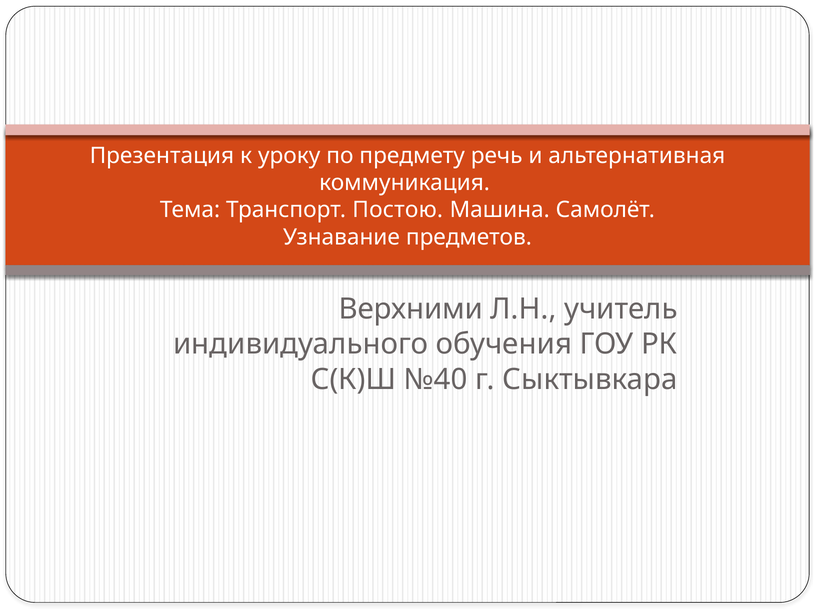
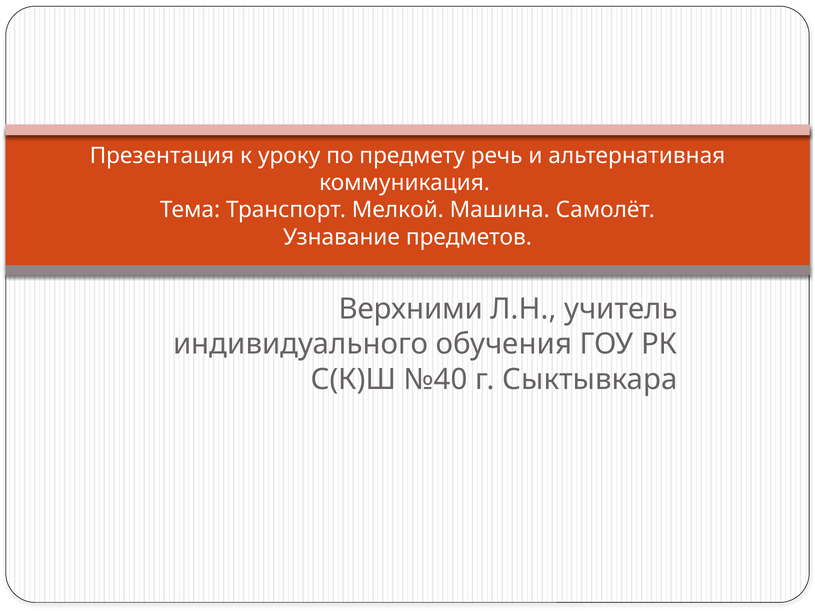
Постою: Постою -> Мелкой
